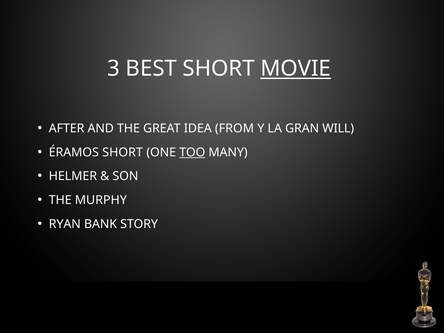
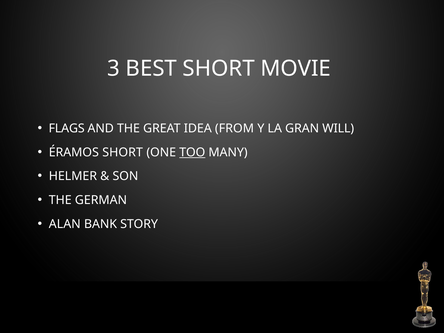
MOVIE underline: present -> none
AFTER: AFTER -> FLAGS
MURPHY: MURPHY -> GERMAN
RYAN: RYAN -> ALAN
